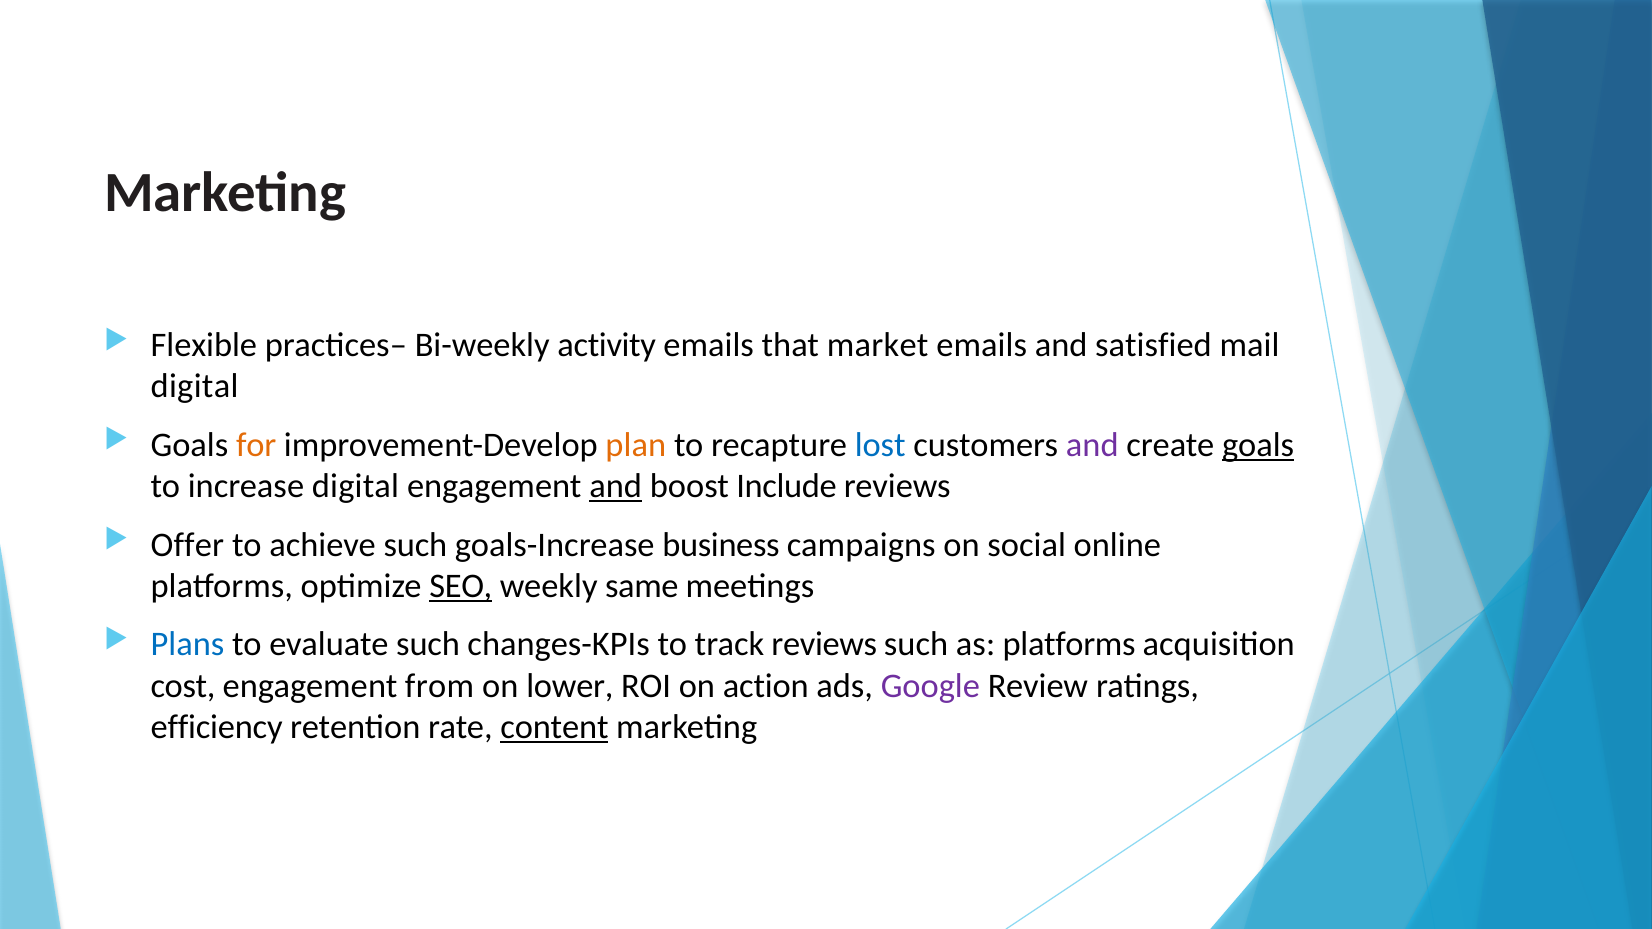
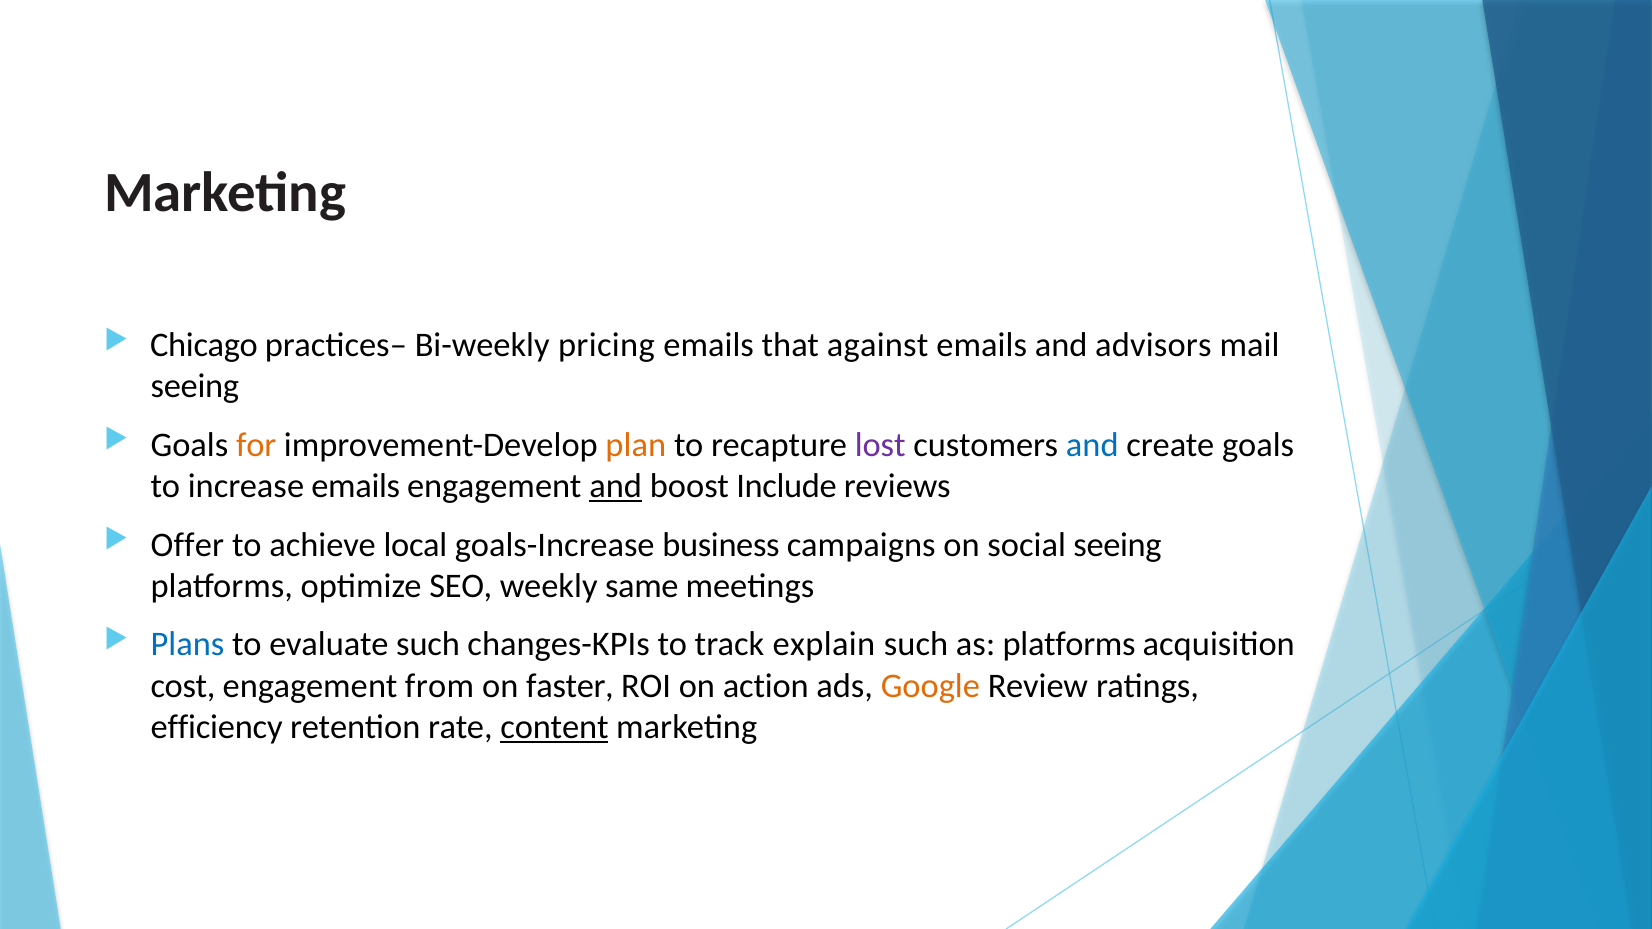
Flexible: Flexible -> Chicago
activity: activity -> pricing
market: market -> against
satisfied: satisfied -> advisors
digital at (195, 387): digital -> seeing
lost colour: blue -> purple
and at (1092, 445) colour: purple -> blue
goals at (1258, 445) underline: present -> none
increase digital: digital -> emails
achieve such: such -> local
social online: online -> seeing
SEO underline: present -> none
track reviews: reviews -> explain
lower: lower -> faster
Google colour: purple -> orange
